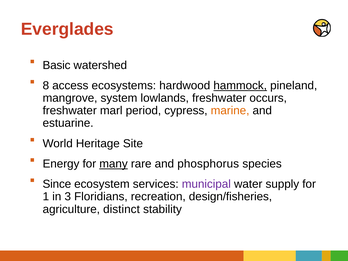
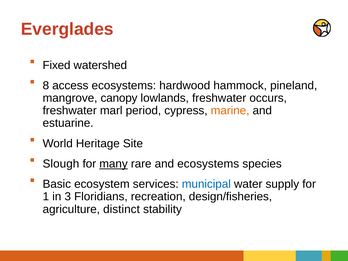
Basic: Basic -> Fixed
hammock underline: present -> none
system: system -> canopy
Energy: Energy -> Slough
and phosphorus: phosphorus -> ecosystems
Since: Since -> Basic
municipal colour: purple -> blue
